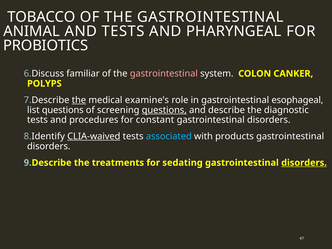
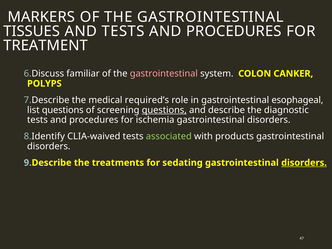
TOBACCO: TOBACCO -> MARKERS
ANIMAL: ANIMAL -> TISSUES
AND TESTS AND PHARYNGEAL: PHARYNGEAL -> PROCEDURES
PROBIOTICS: PROBIOTICS -> TREATMENT
the at (79, 100) underline: present -> none
examine’s: examine’s -> required’s
constant: constant -> ischemia
CLIA-waived underline: present -> none
associated colour: light blue -> light green
